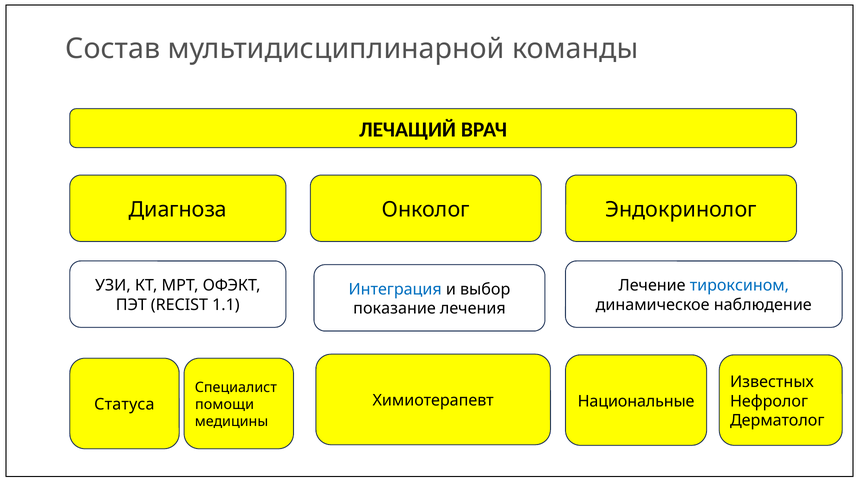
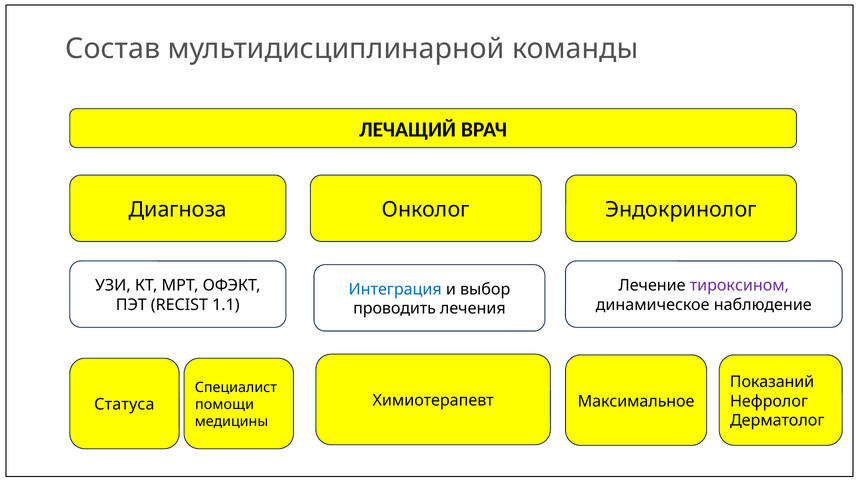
тироксином colour: blue -> purple
показание: показание -> проводить
Известных: Известных -> Показаний
Национальные: Национальные -> Максимальное
